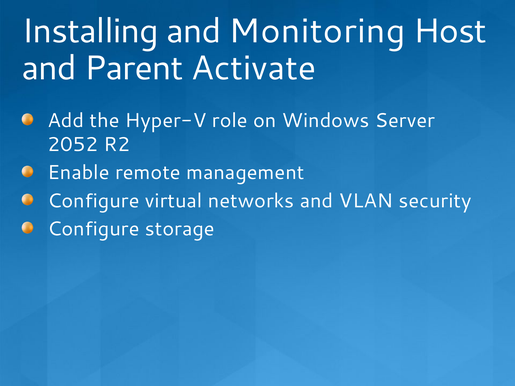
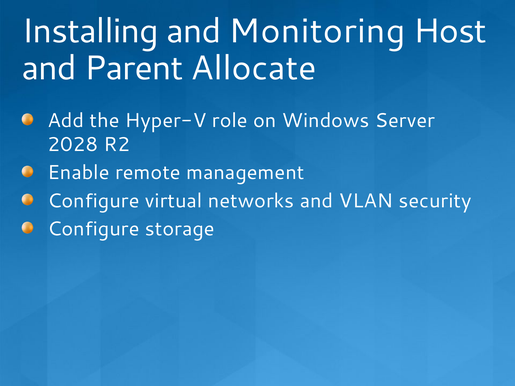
Activate: Activate -> Allocate
2052: 2052 -> 2028
